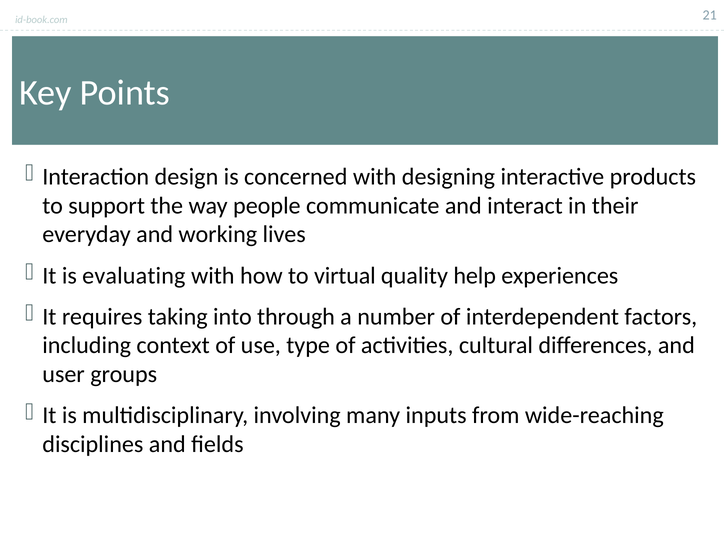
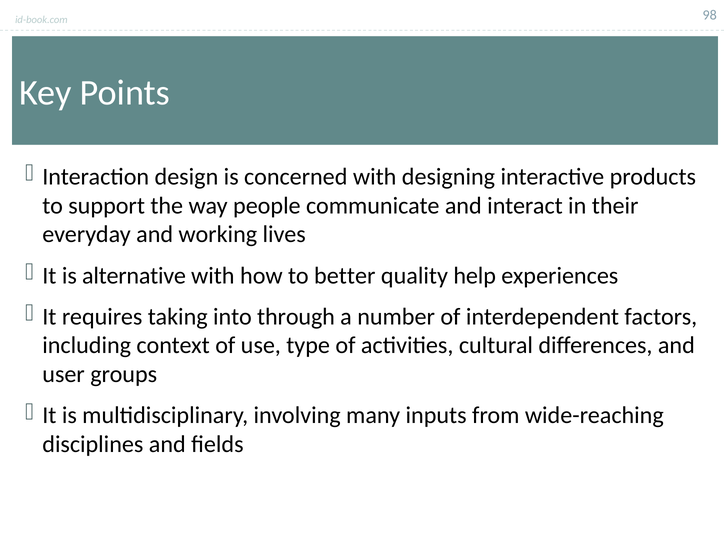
21: 21 -> 98
evaluating: evaluating -> alternative
virtual: virtual -> better
